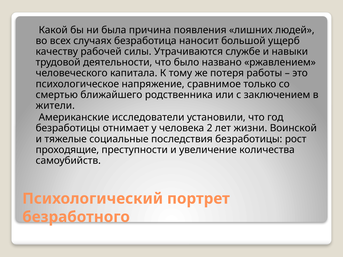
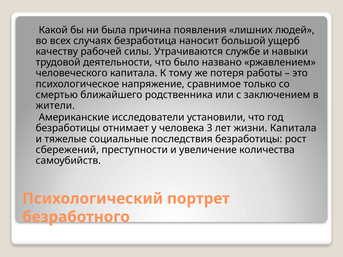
2: 2 -> 3
жизни Воинской: Воинской -> Капитала
проходящие: проходящие -> сбережений
